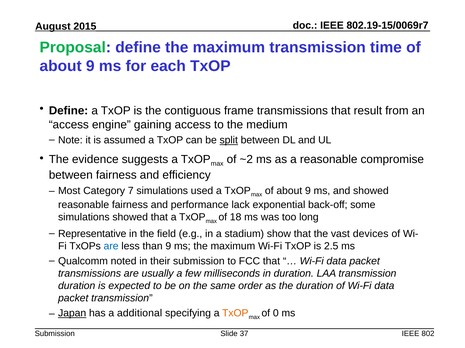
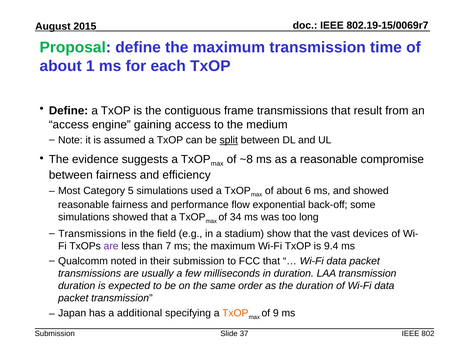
9 at (90, 66): 9 -> 1
~2: ~2 -> ~8
7: 7 -> 5
9 at (308, 191): 9 -> 6
lack: lack -> flow
18: 18 -> 34
Representative at (92, 234): Representative -> Transmissions
are at (111, 247) colour: blue -> purple
than 9: 9 -> 7
2.5: 2.5 -> 9.4
Japan underline: present -> none
0: 0 -> 9
